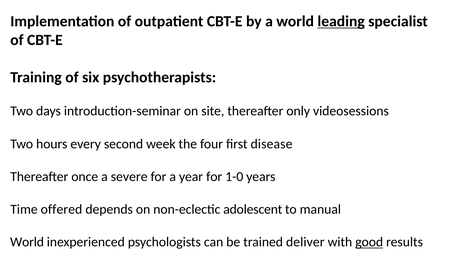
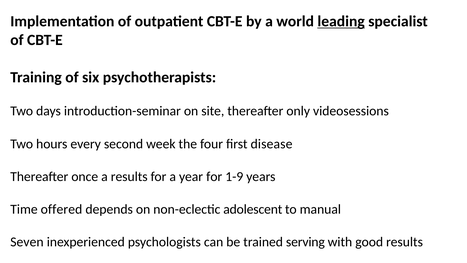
a severe: severe -> results
1-0: 1-0 -> 1-9
World at (27, 242): World -> Seven
deliver: deliver -> serving
good underline: present -> none
